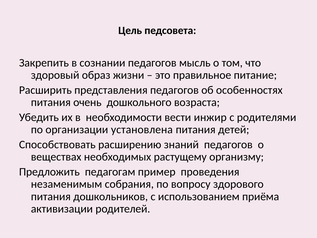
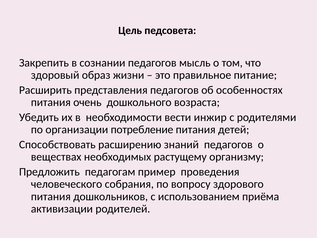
установлена: установлена -> потребление
незаменимым: незаменимым -> человеческого
